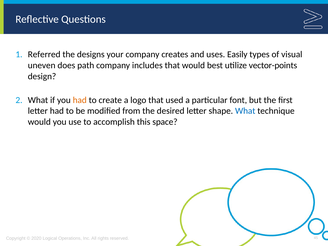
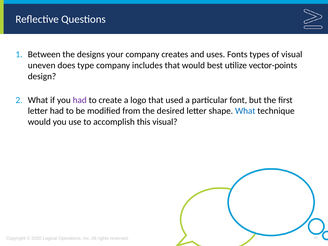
Referred: Referred -> Between
Easily: Easily -> Fonts
path: path -> type
had at (80, 100) colour: orange -> purple
this space: space -> visual
